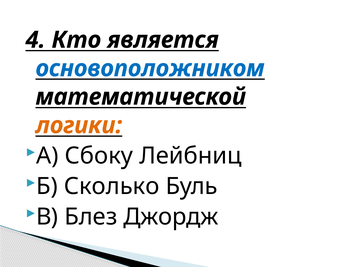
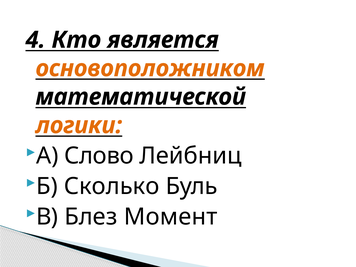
основоположником colour: blue -> orange
Сбоку: Сбоку -> Слово
Джордж: Джордж -> Момент
